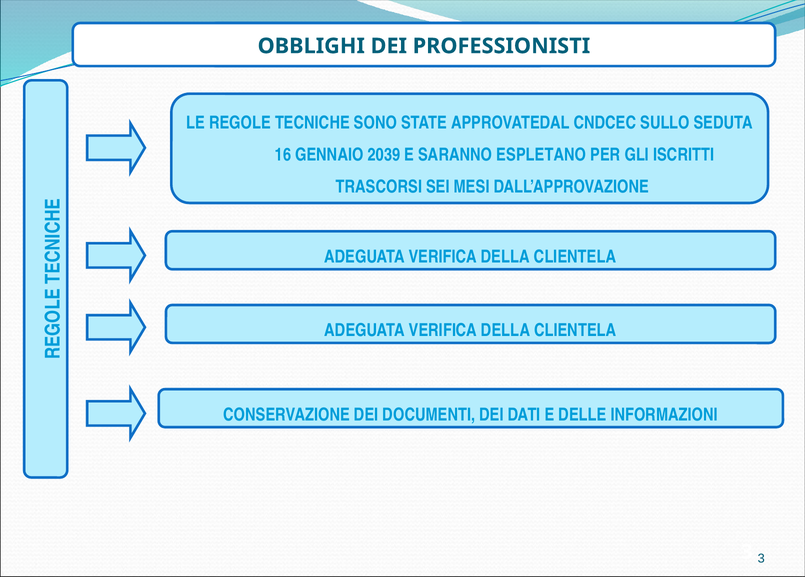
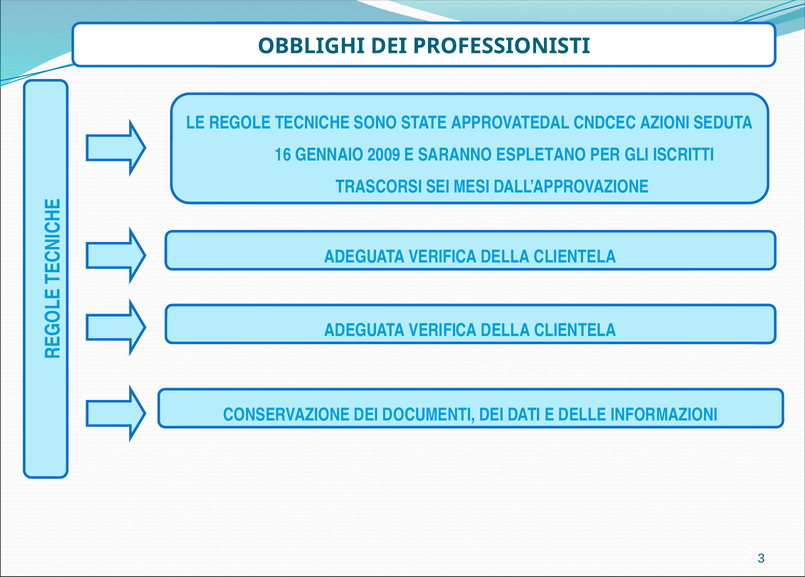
SULLO: SULLO -> AZIONI
2039: 2039 -> 2009
